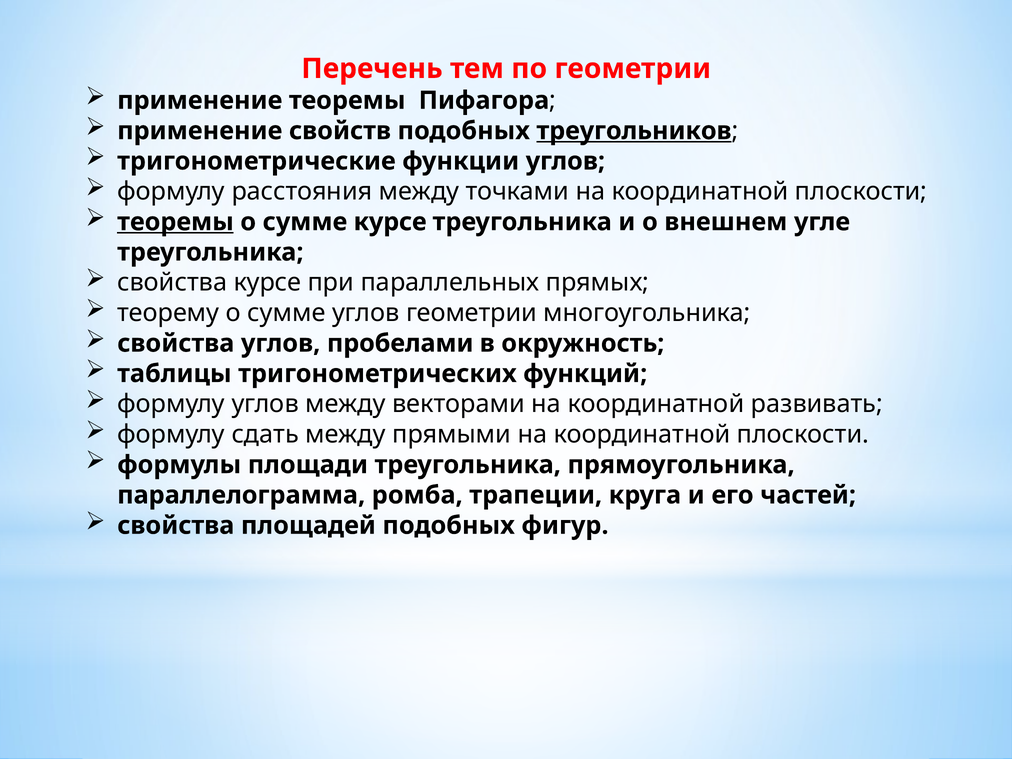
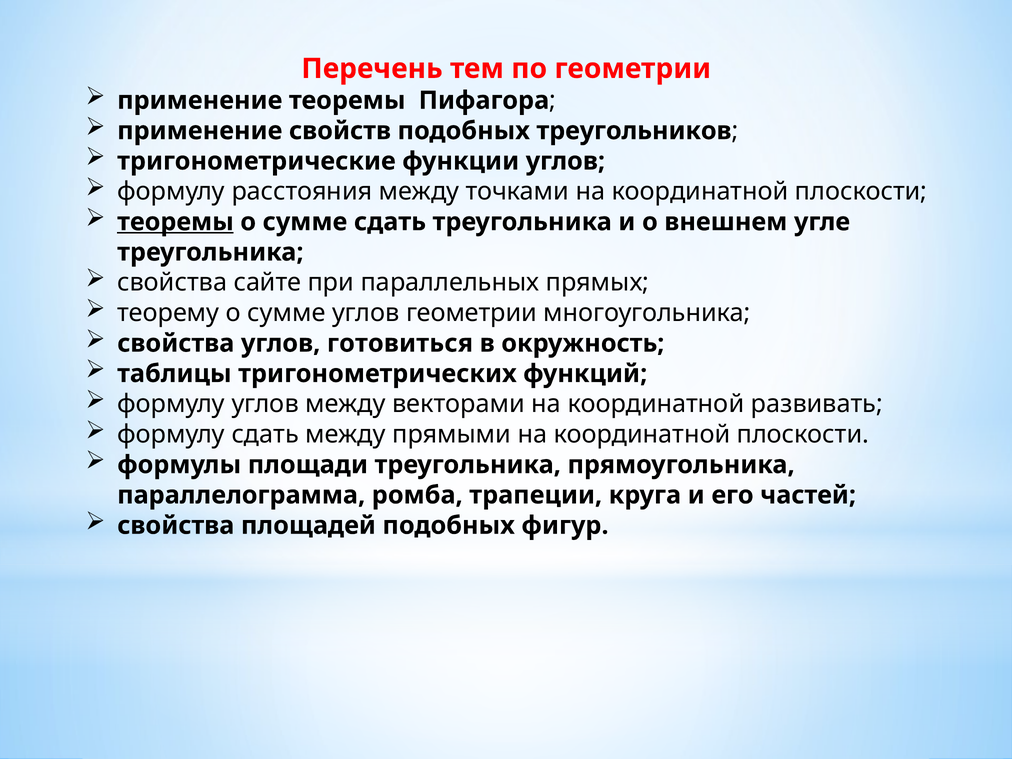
треугольников underline: present -> none
сумме курсе: курсе -> сдать
свойства курсе: курсе -> сайте
пробелами: пробелами -> готовиться
